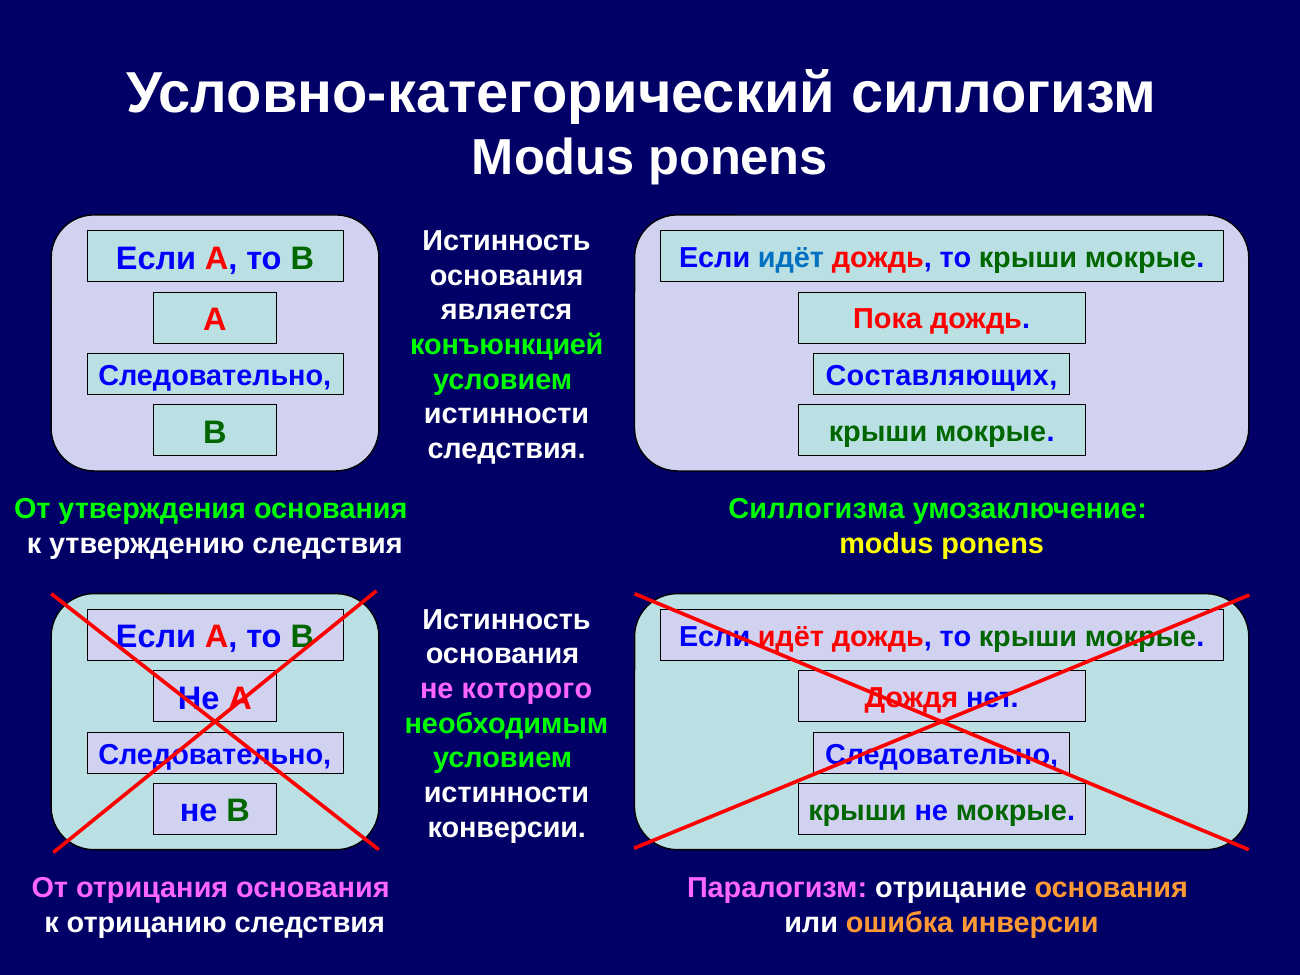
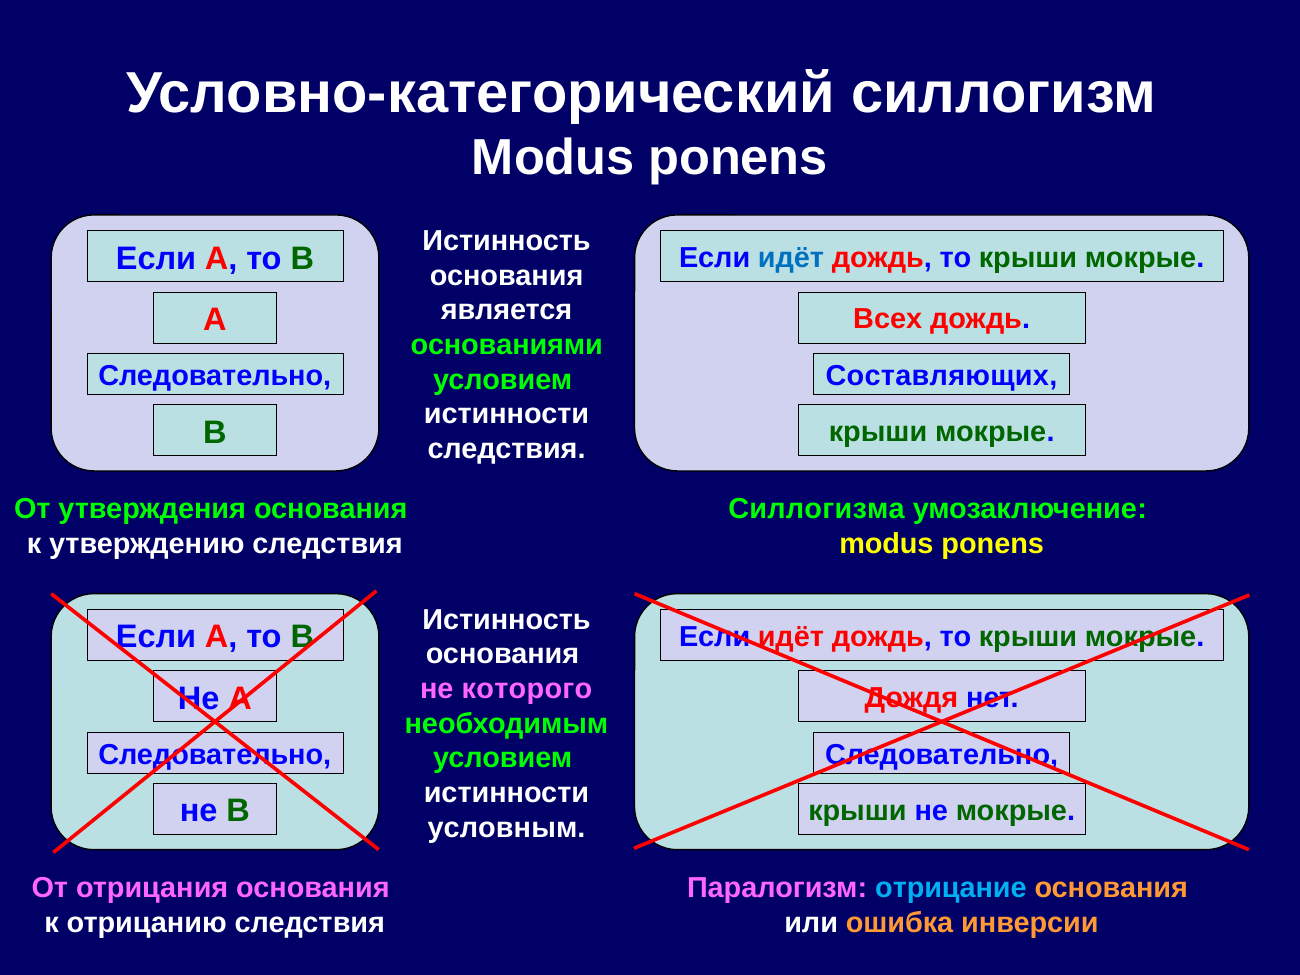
Пока: Пока -> Всех
конъюнкцией: конъюнкцией -> основаниями
конверсии: конверсии -> условным
отрицание colour: white -> light blue
